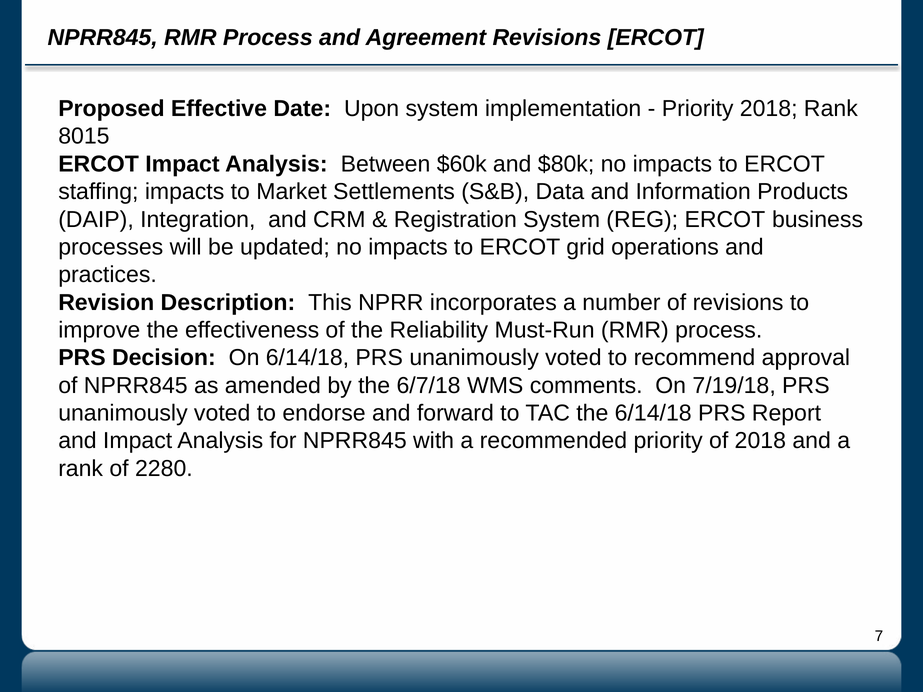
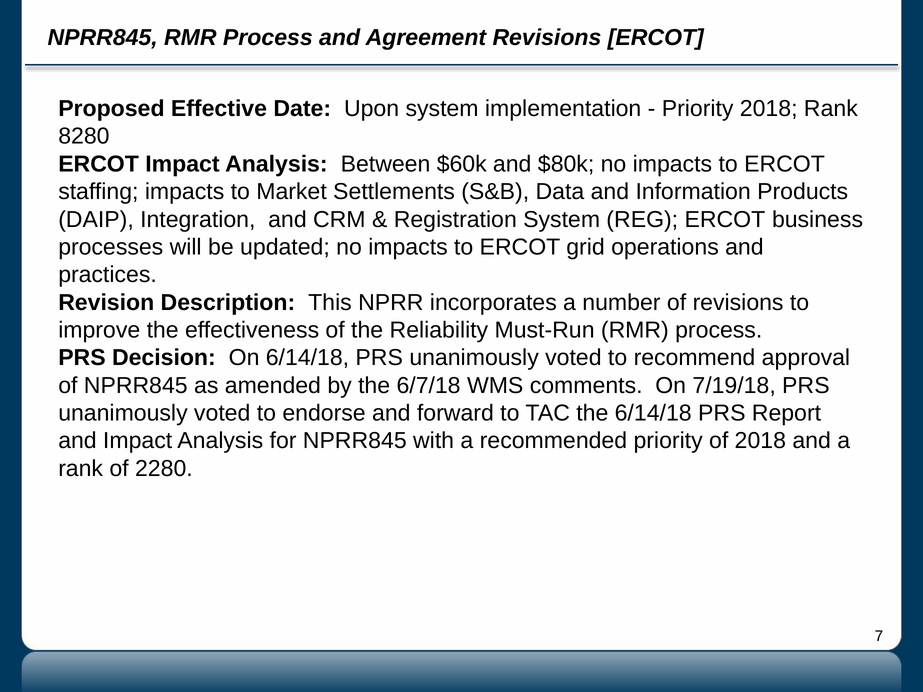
8015: 8015 -> 8280
